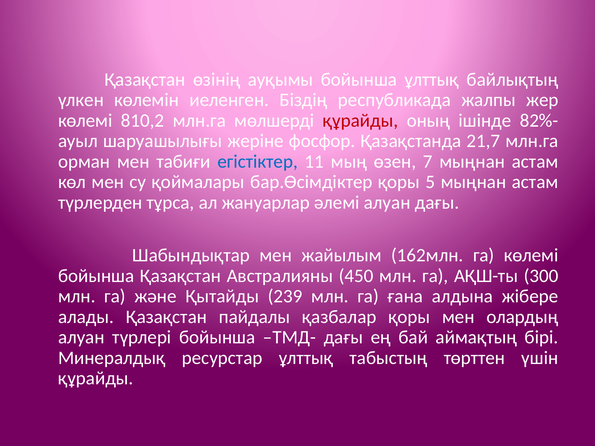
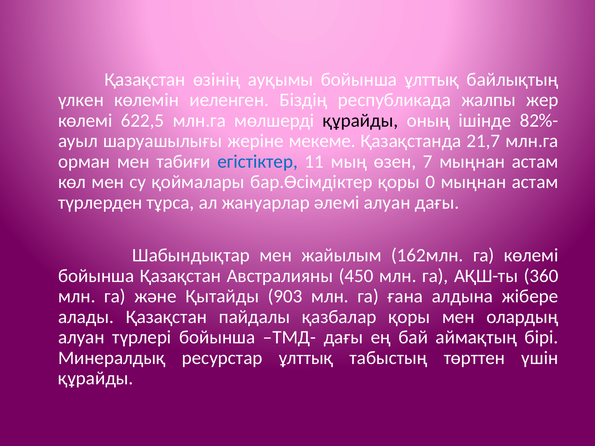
810,2: 810,2 -> 622,5
құрайды at (360, 121) colour: red -> black
фосфор: фосфор -> мекеме
5: 5 -> 0
300: 300 -> 360
239: 239 -> 903
